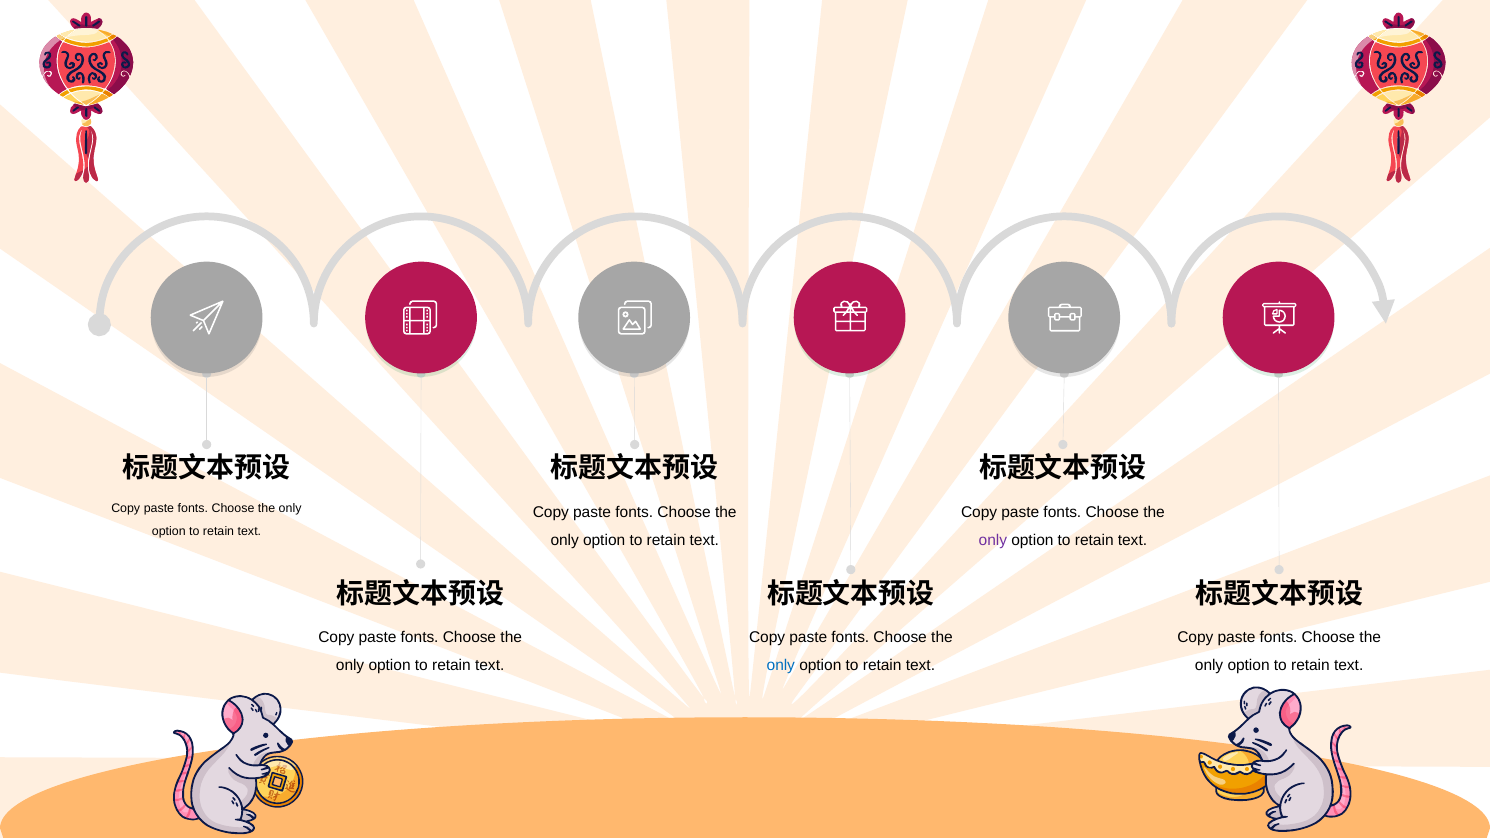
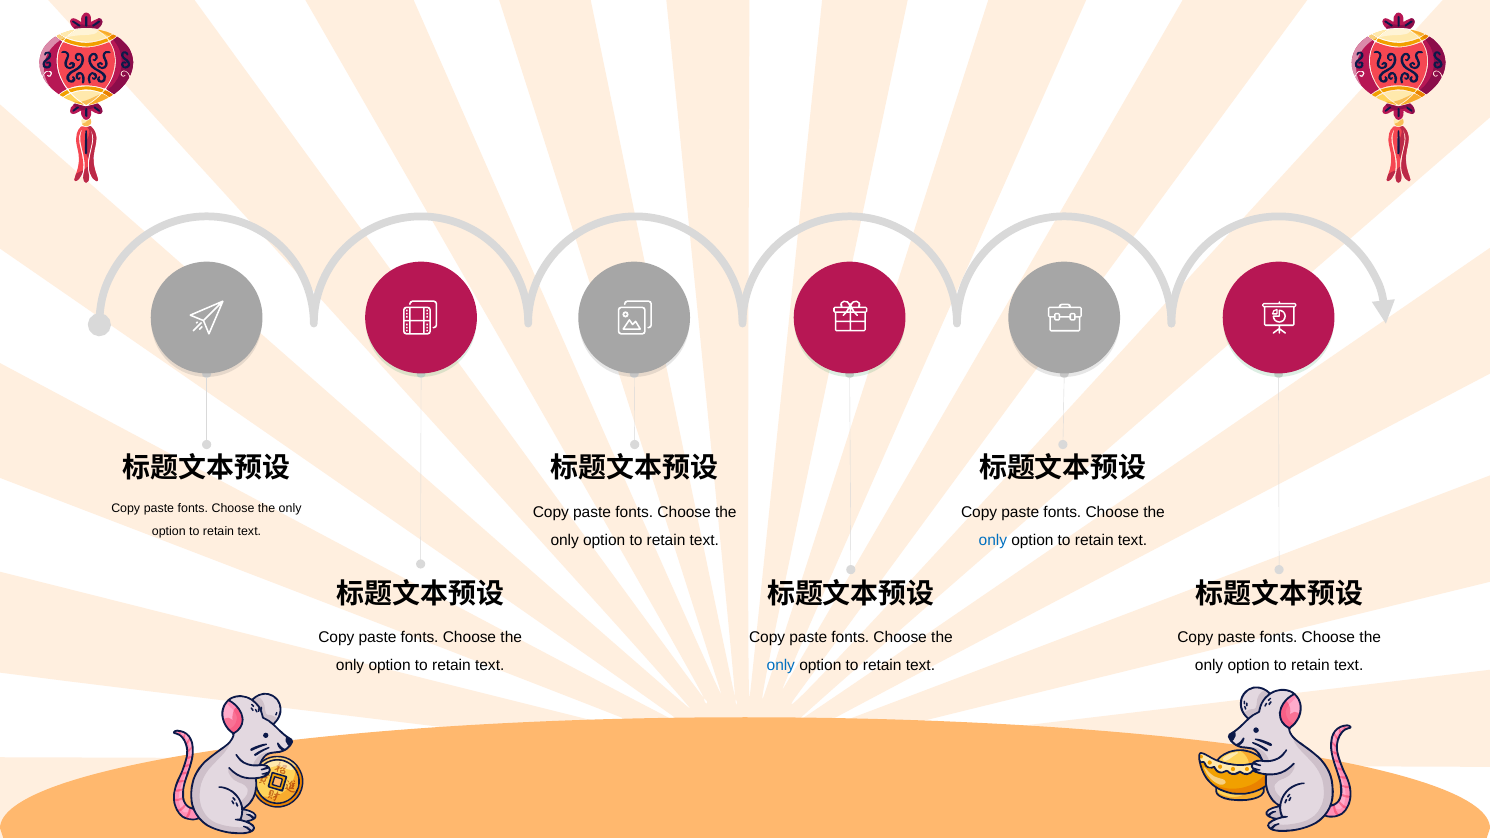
only at (993, 540) colour: purple -> blue
